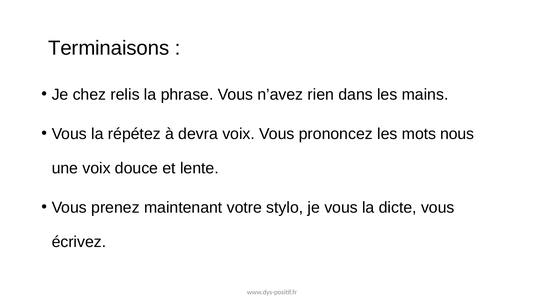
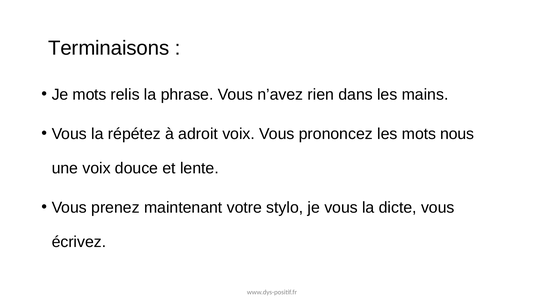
Je chez: chez -> mots
devra: devra -> adroit
